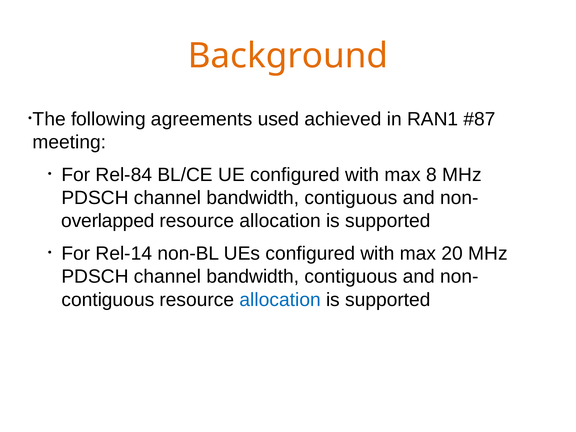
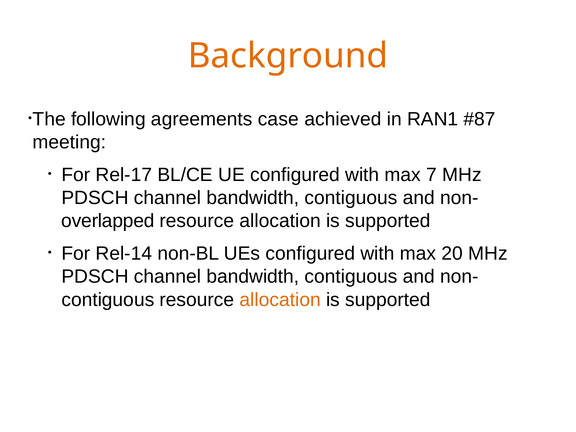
used: used -> case
Rel-84: Rel-84 -> Rel-17
8: 8 -> 7
allocation at (280, 300) colour: blue -> orange
